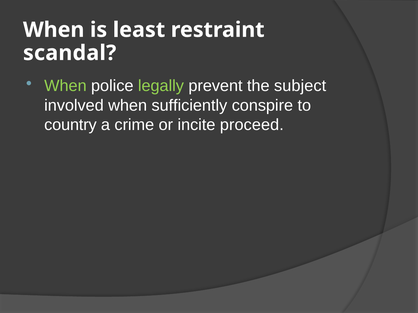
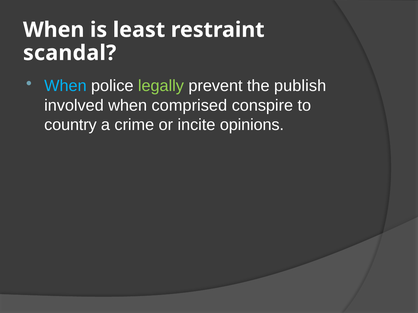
When at (65, 86) colour: light green -> light blue
subject: subject -> publish
sufficiently: sufficiently -> comprised
proceed: proceed -> opinions
